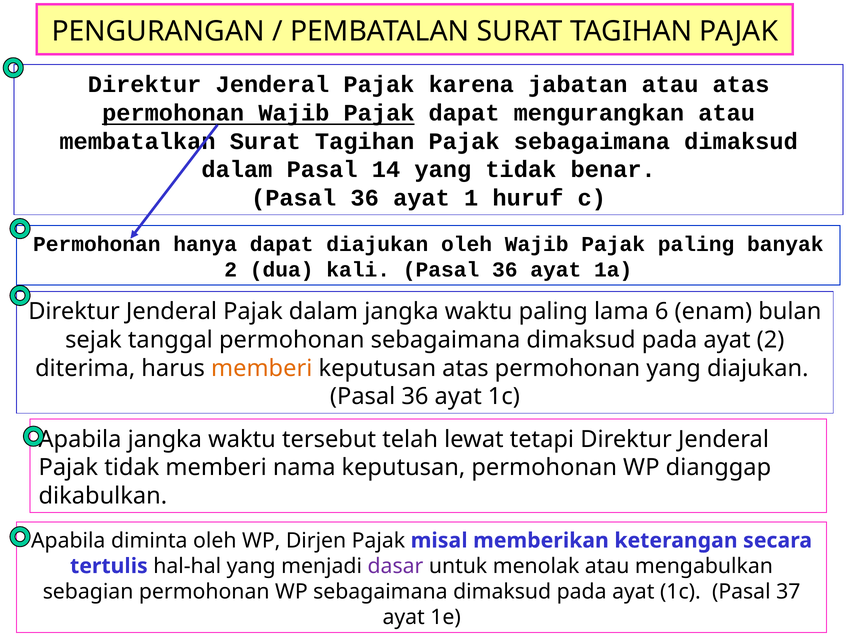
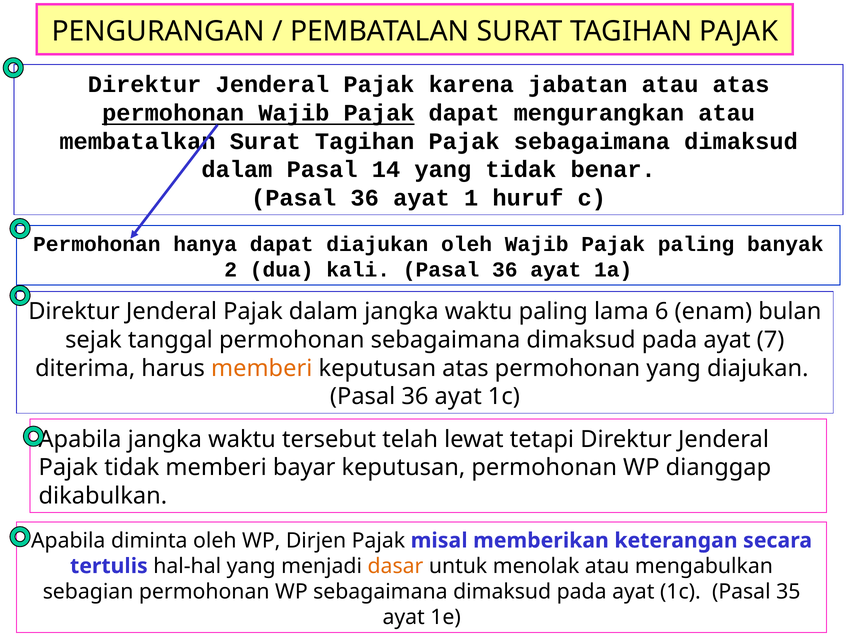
ayat 2: 2 -> 7
nama: nama -> bayar
dasar colour: purple -> orange
37: 37 -> 35
